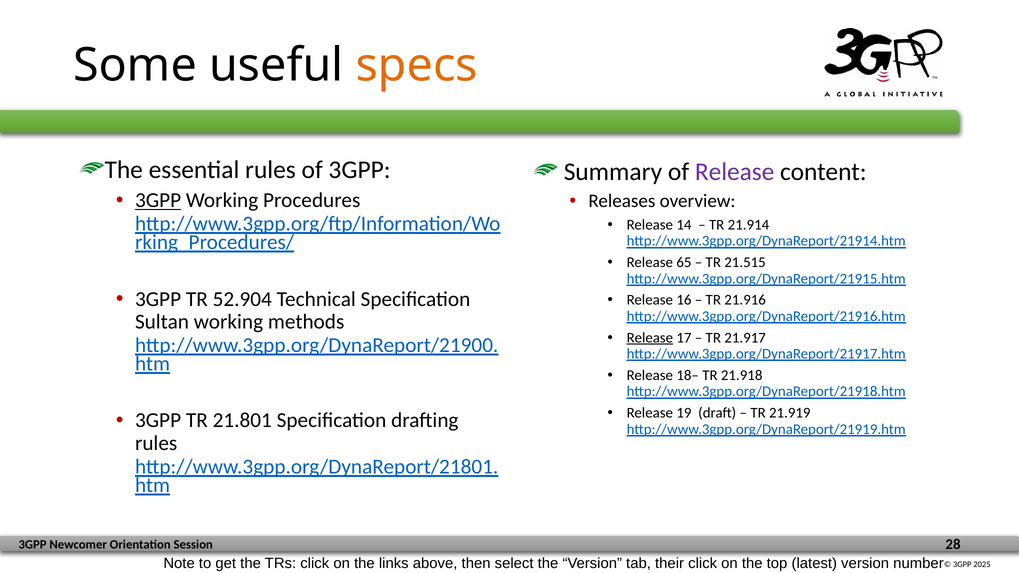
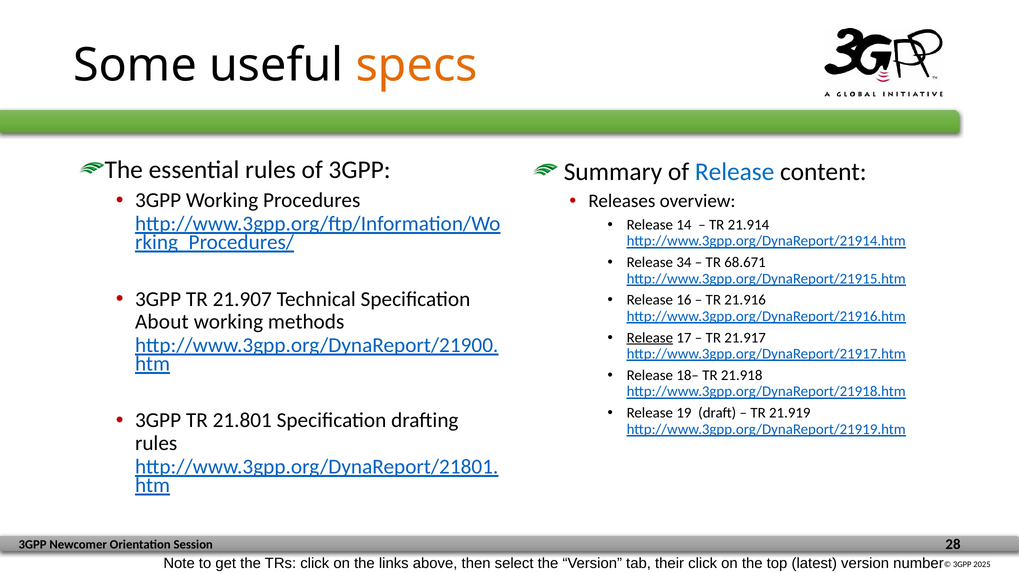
Release at (735, 172) colour: purple -> blue
3GPP at (158, 201) underline: present -> none
65: 65 -> 34
21.515: 21.515 -> 68.671
52.904: 52.904 -> 21.907
Sultan: Sultan -> About
